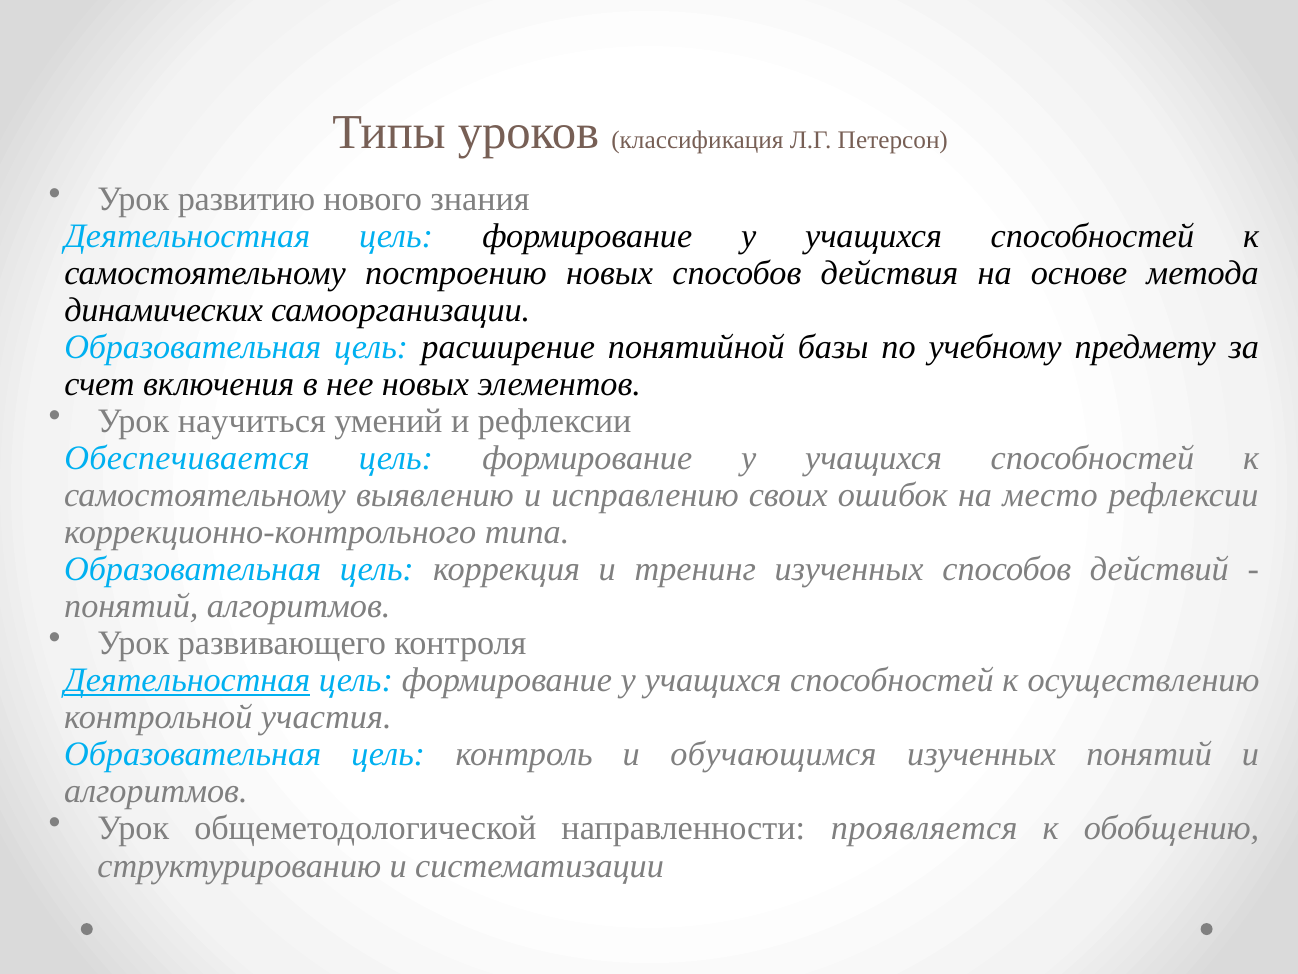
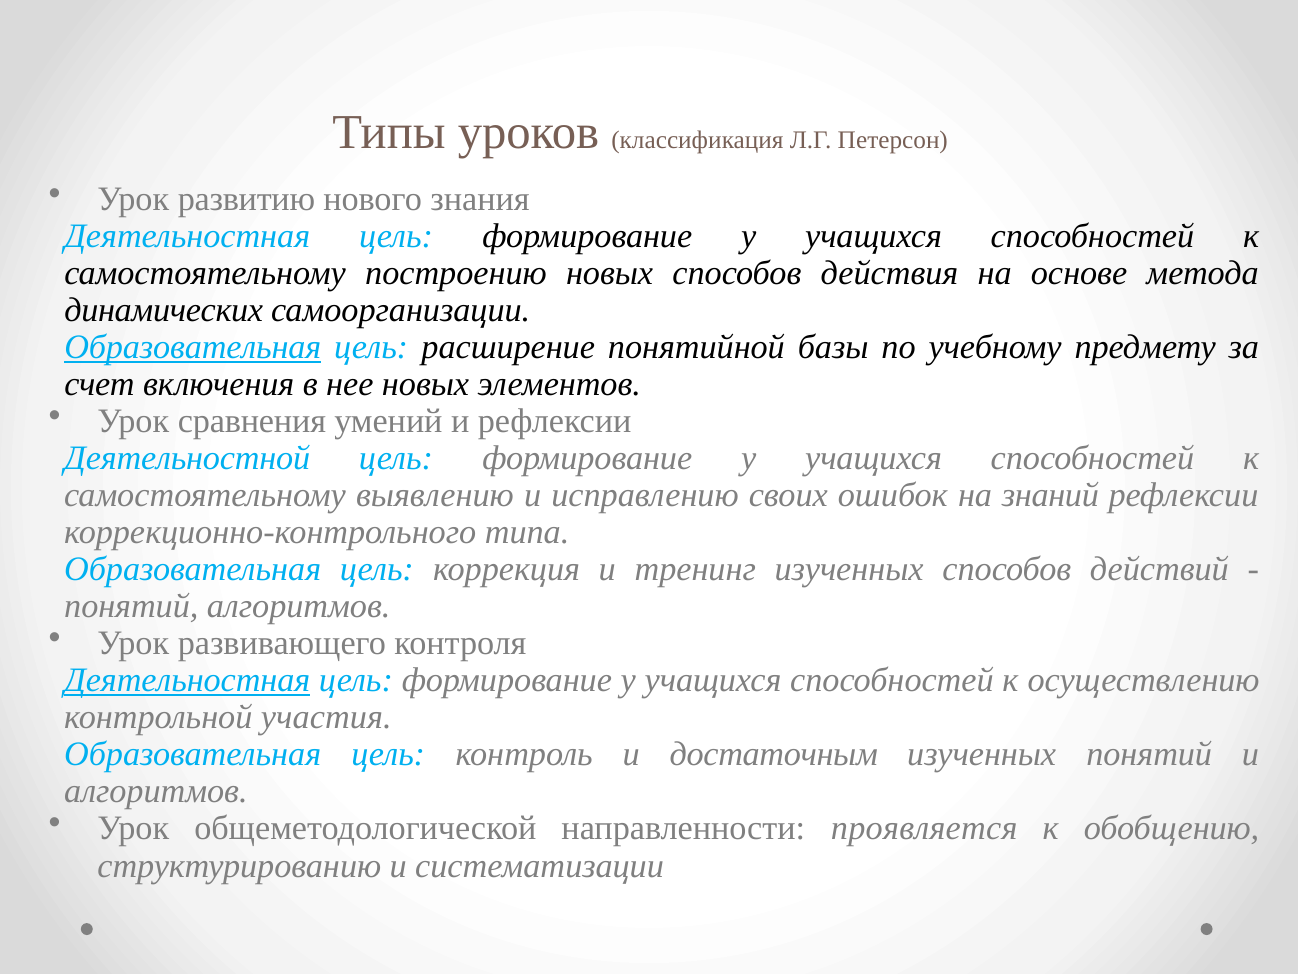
Образовательная at (193, 347) underline: none -> present
научиться: научиться -> сравнения
Обеспечивается: Обеспечивается -> Деятельностной
место: место -> знаний
обучающимся: обучающимся -> достаточным
